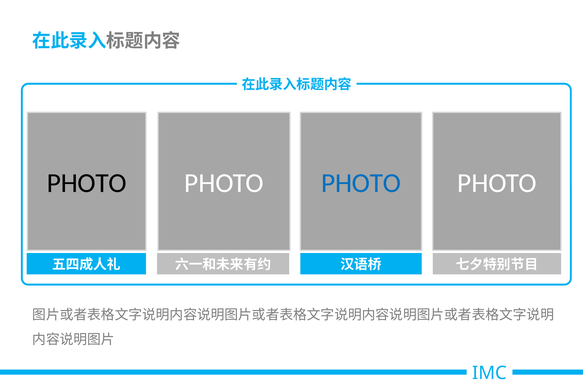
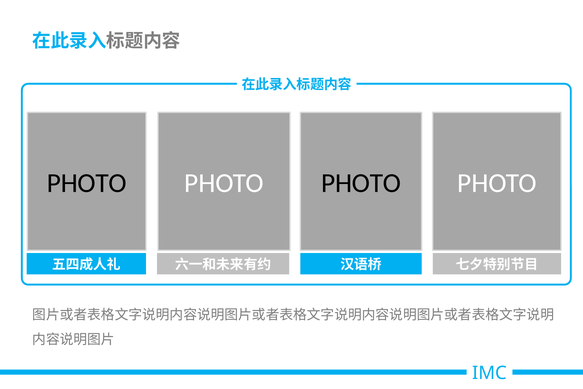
PHOTO at (361, 183) colour: blue -> black
